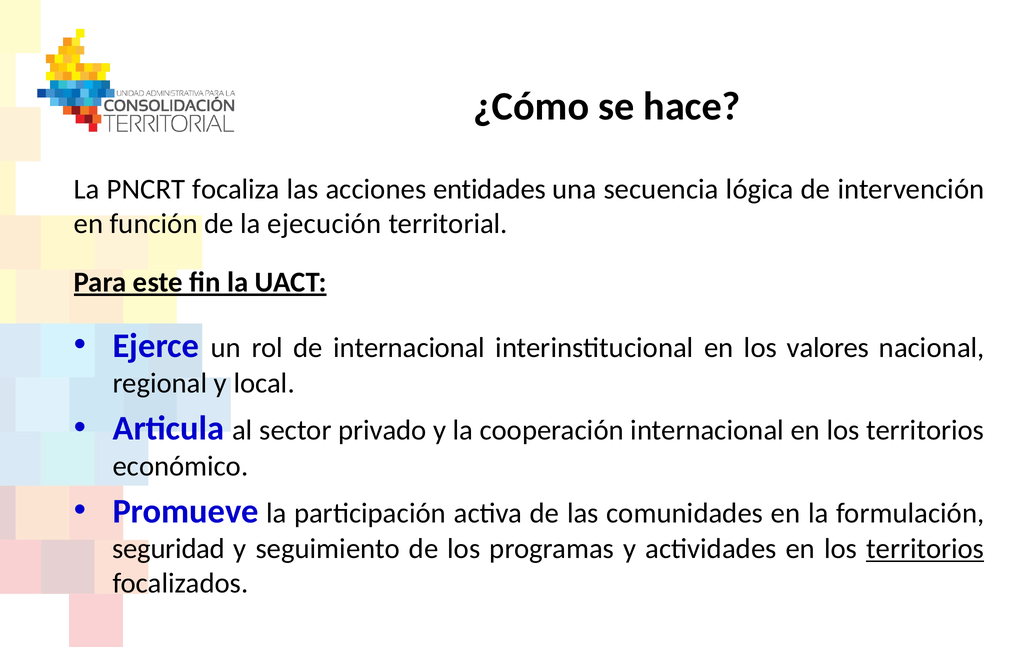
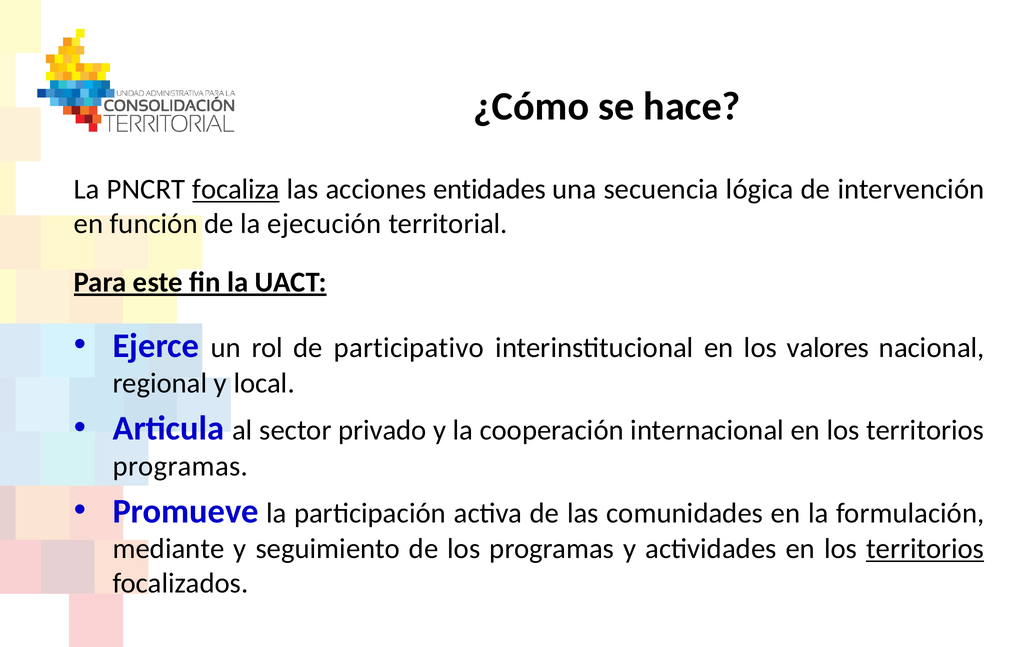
focaliza underline: none -> present
de internacional: internacional -> participativo
económico at (180, 466): económico -> programas
seguridad: seguridad -> mediante
